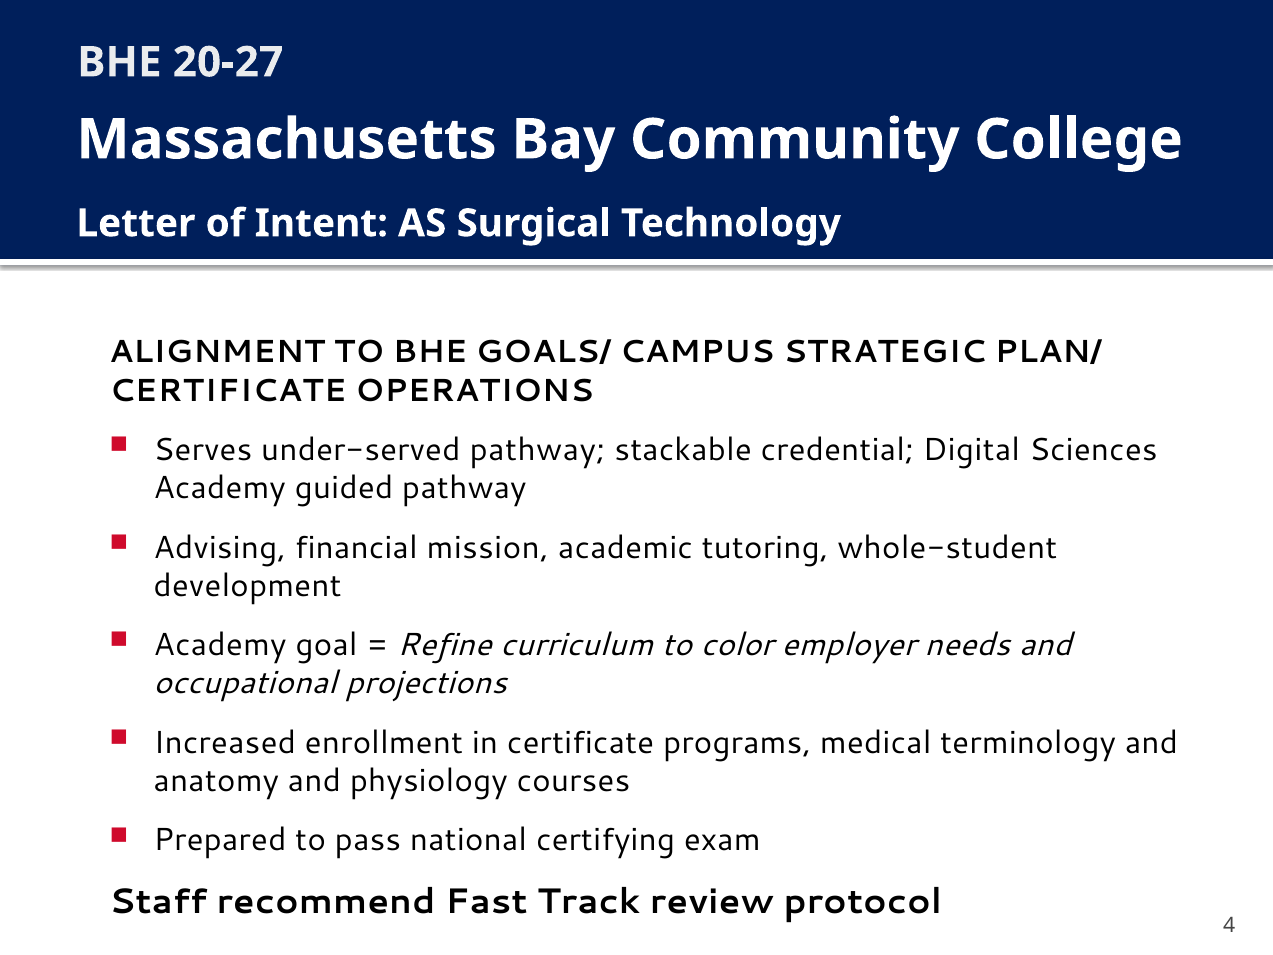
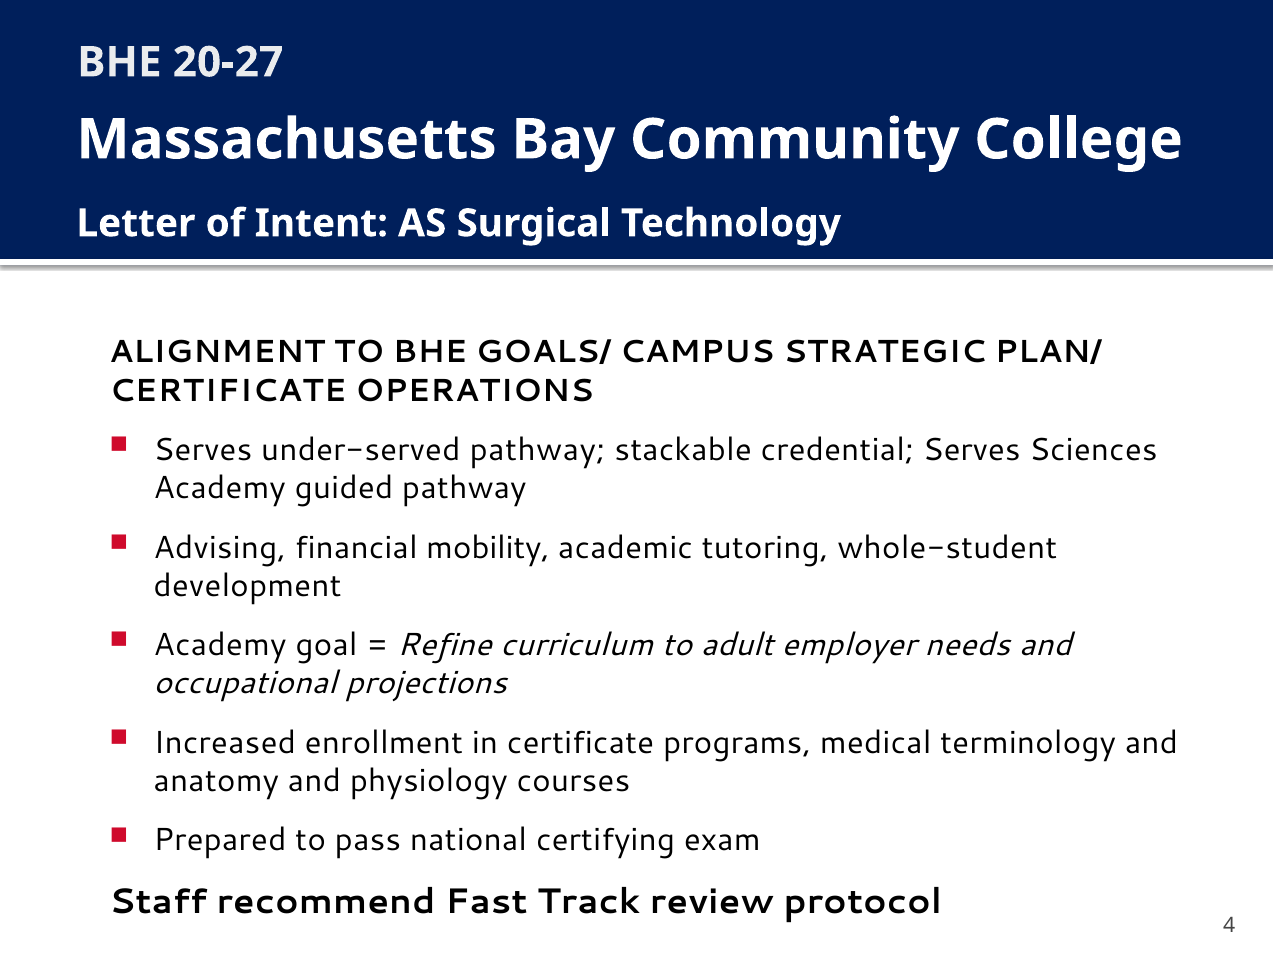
credential Digital: Digital -> Serves
mission: mission -> mobility
color: color -> adult
